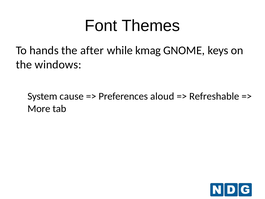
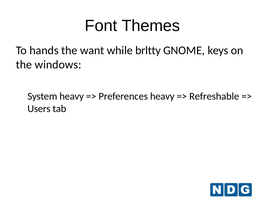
after: after -> want
kmag: kmag -> brltty
System cause: cause -> heavy
Preferences aloud: aloud -> heavy
More: More -> Users
